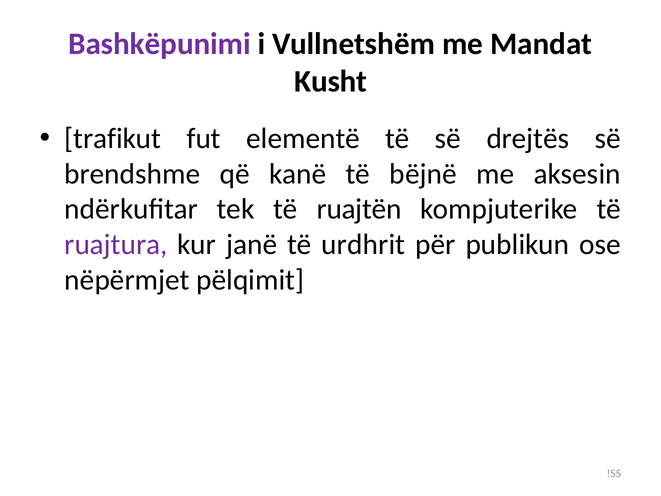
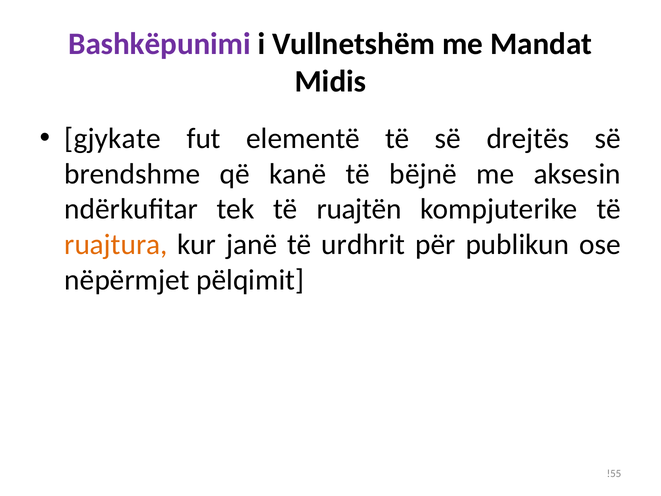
Kusht: Kusht -> Midis
trafikut: trafikut -> gjykate
ruajtura colour: purple -> orange
